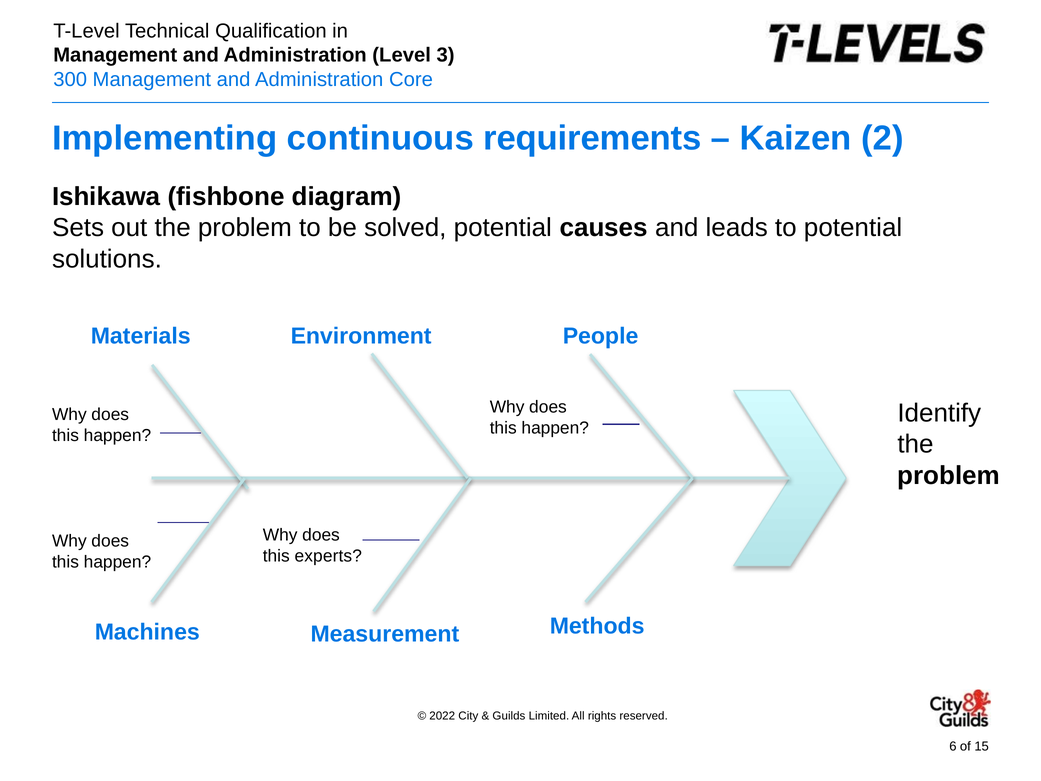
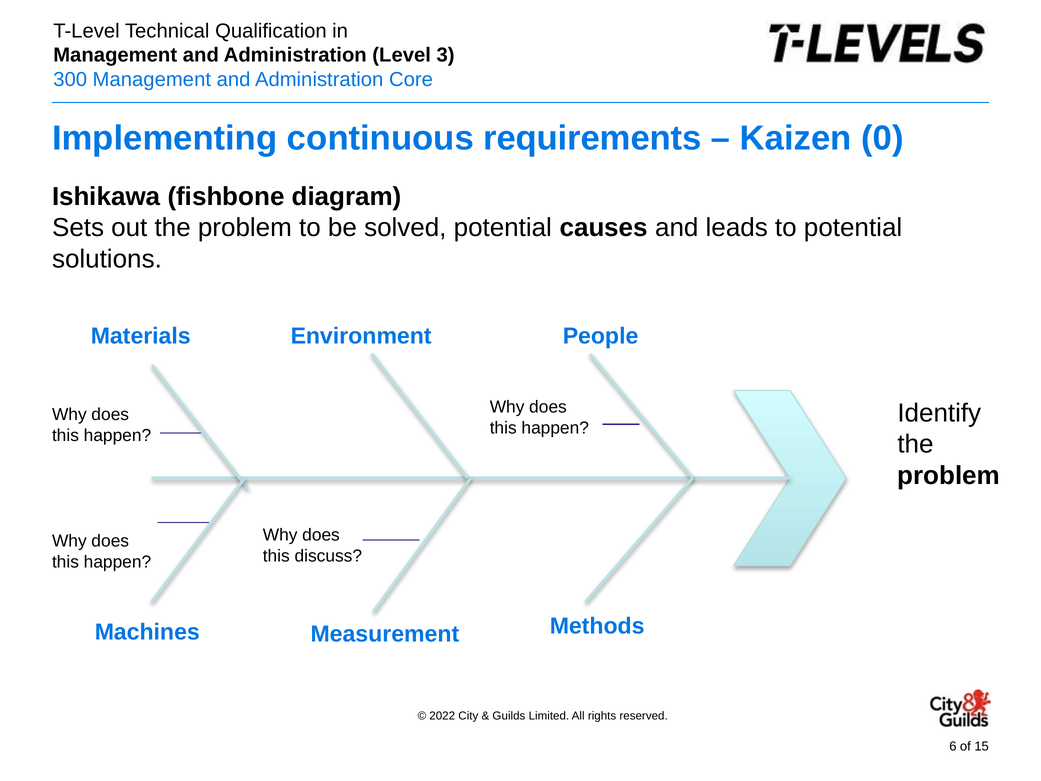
2: 2 -> 0
experts: experts -> discuss
